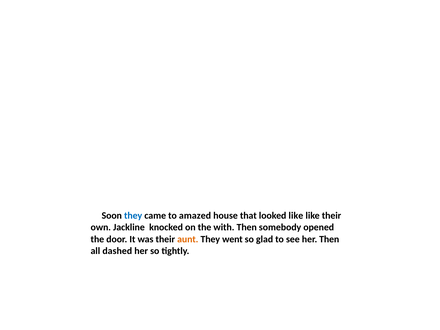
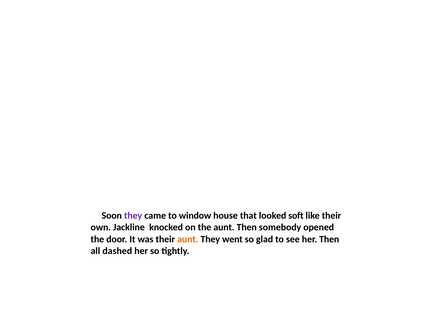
they at (133, 216) colour: blue -> purple
amazed: amazed -> window
looked like: like -> soft
the with: with -> aunt
